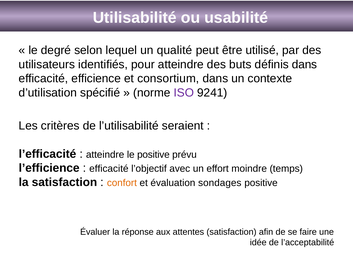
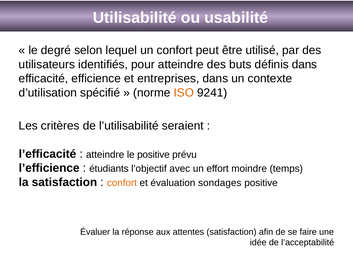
un qualité: qualité -> confort
consortium: consortium -> entreprises
ISO colour: purple -> orange
efficacité at (109, 169): efficacité -> étudiants
